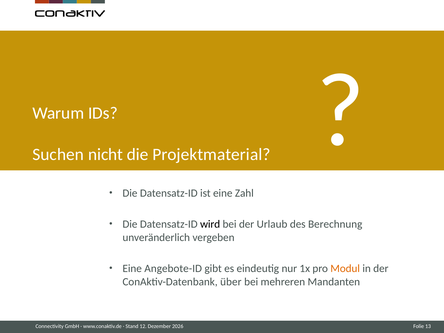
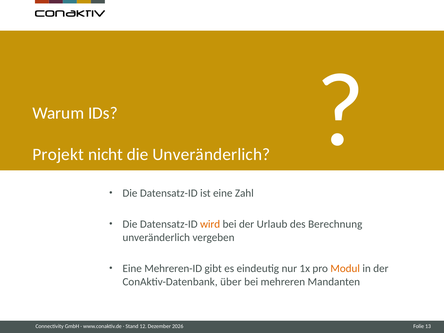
Suchen: Suchen -> Projekt
die Projektmaterial: Projektmaterial -> Unveränderlich
wird colour: black -> orange
Angebote-ID: Angebote-ID -> Mehreren-ID
